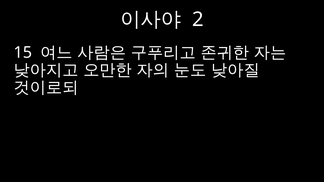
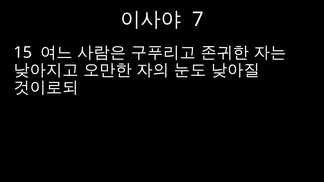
2: 2 -> 7
